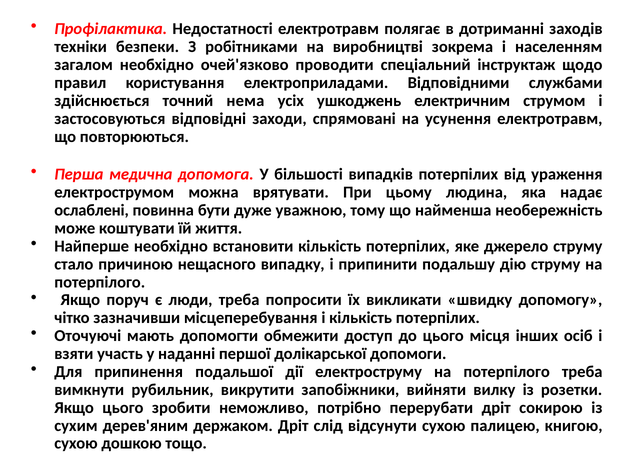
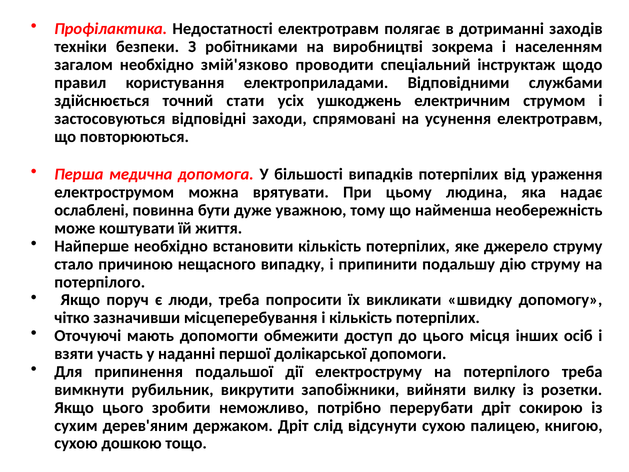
очей'язково: очей'язково -> змій'язково
нема: нема -> стати
